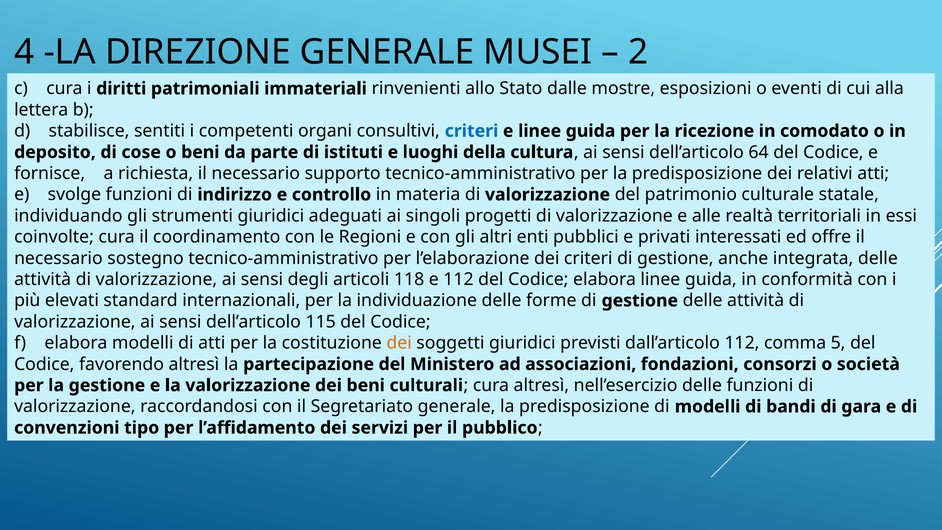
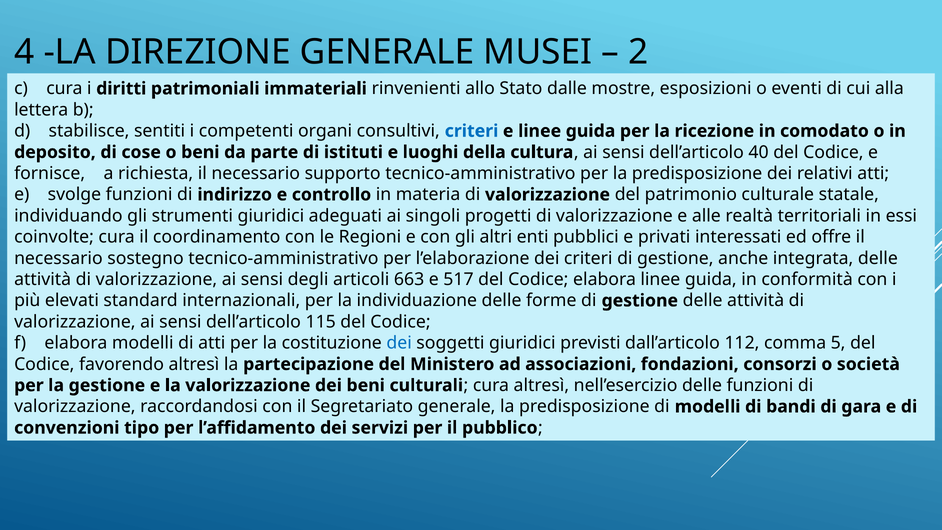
64: 64 -> 40
118: 118 -> 663
e 112: 112 -> 517
dei at (399, 343) colour: orange -> blue
